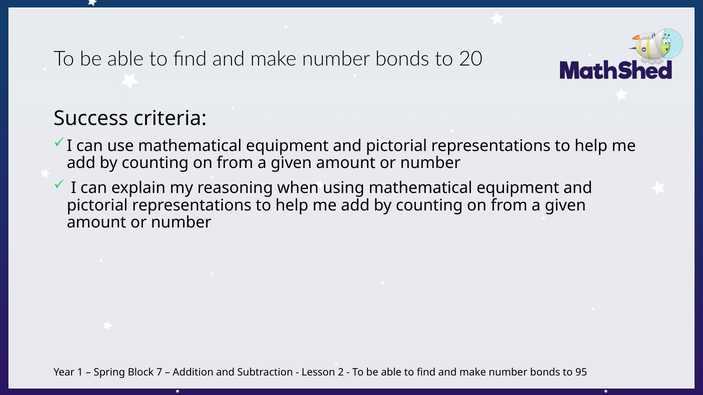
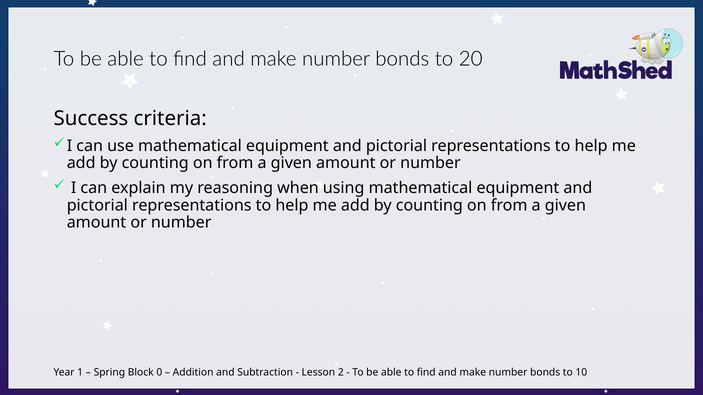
7: 7 -> 0
95: 95 -> 10
